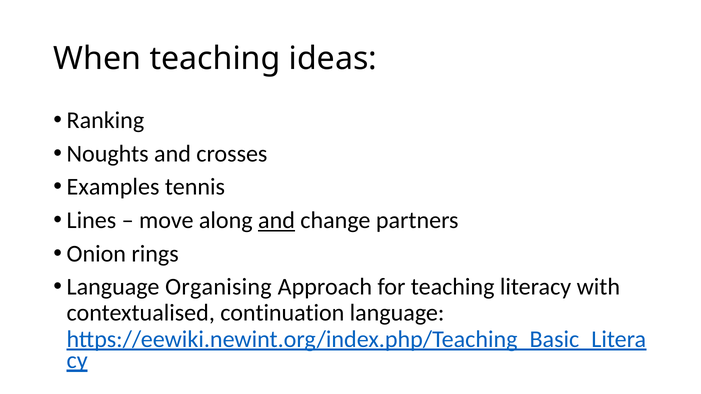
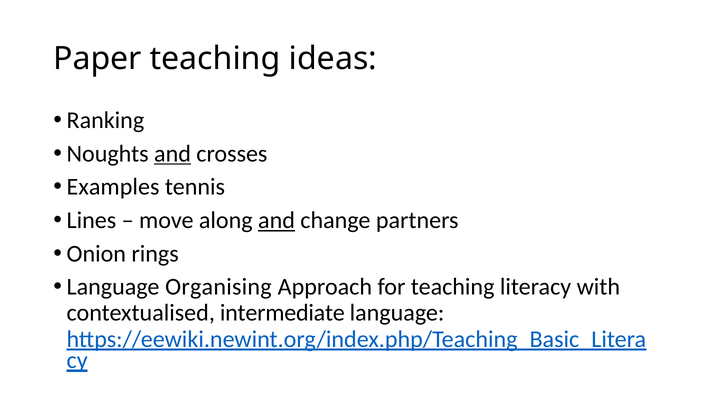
When: When -> Paper
and at (173, 154) underline: none -> present
continuation: continuation -> intermediate
